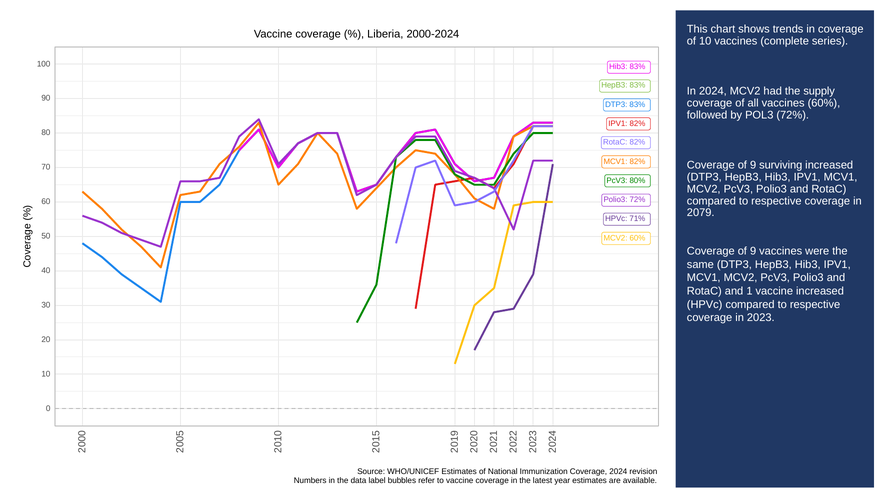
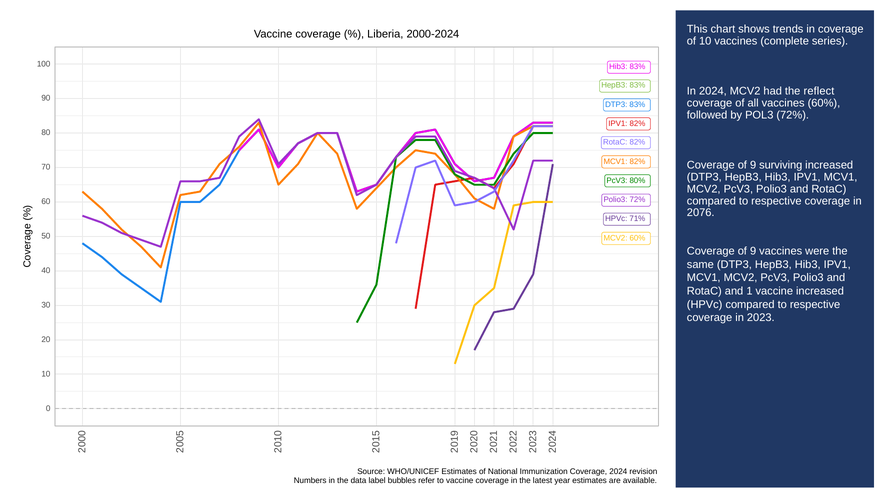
supply: supply -> reflect
2079: 2079 -> 2076
